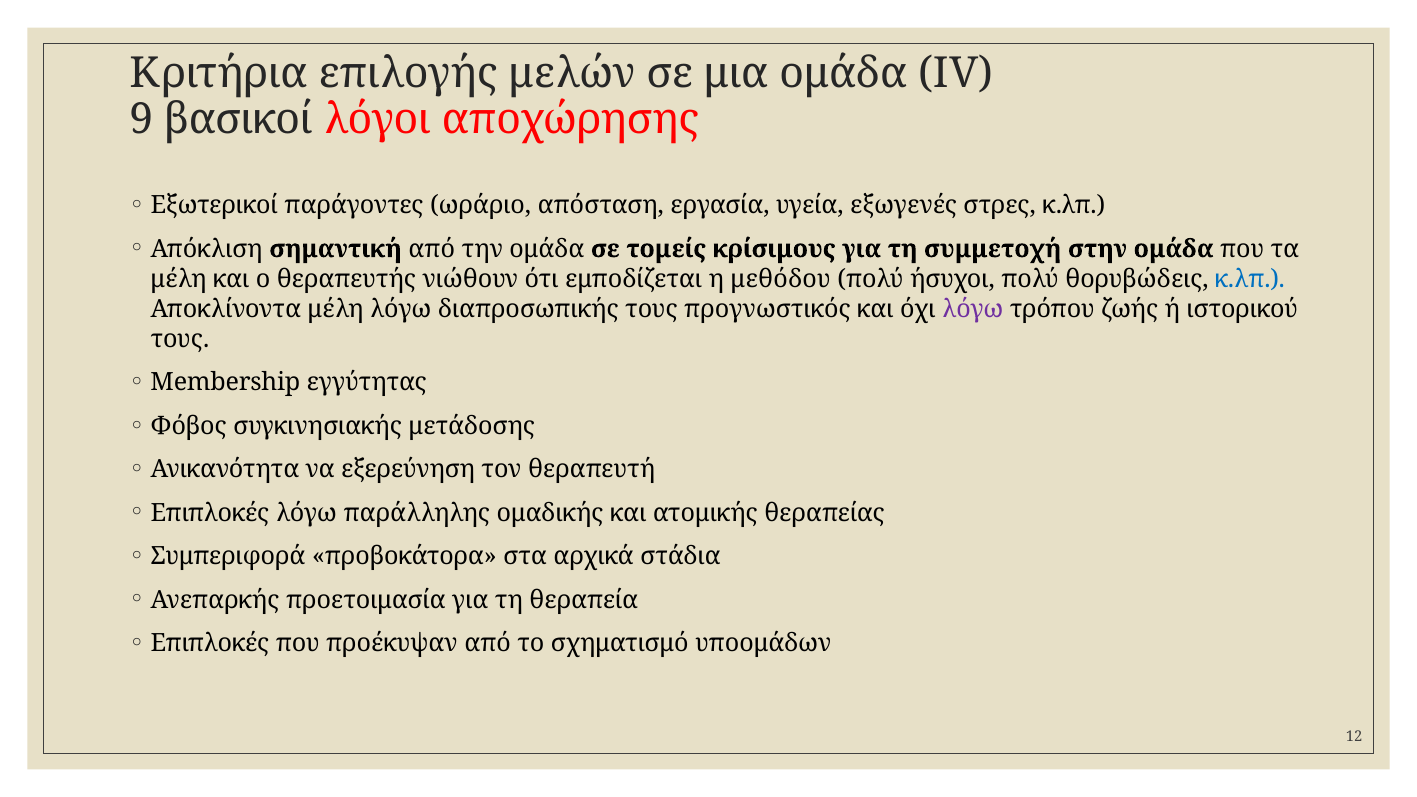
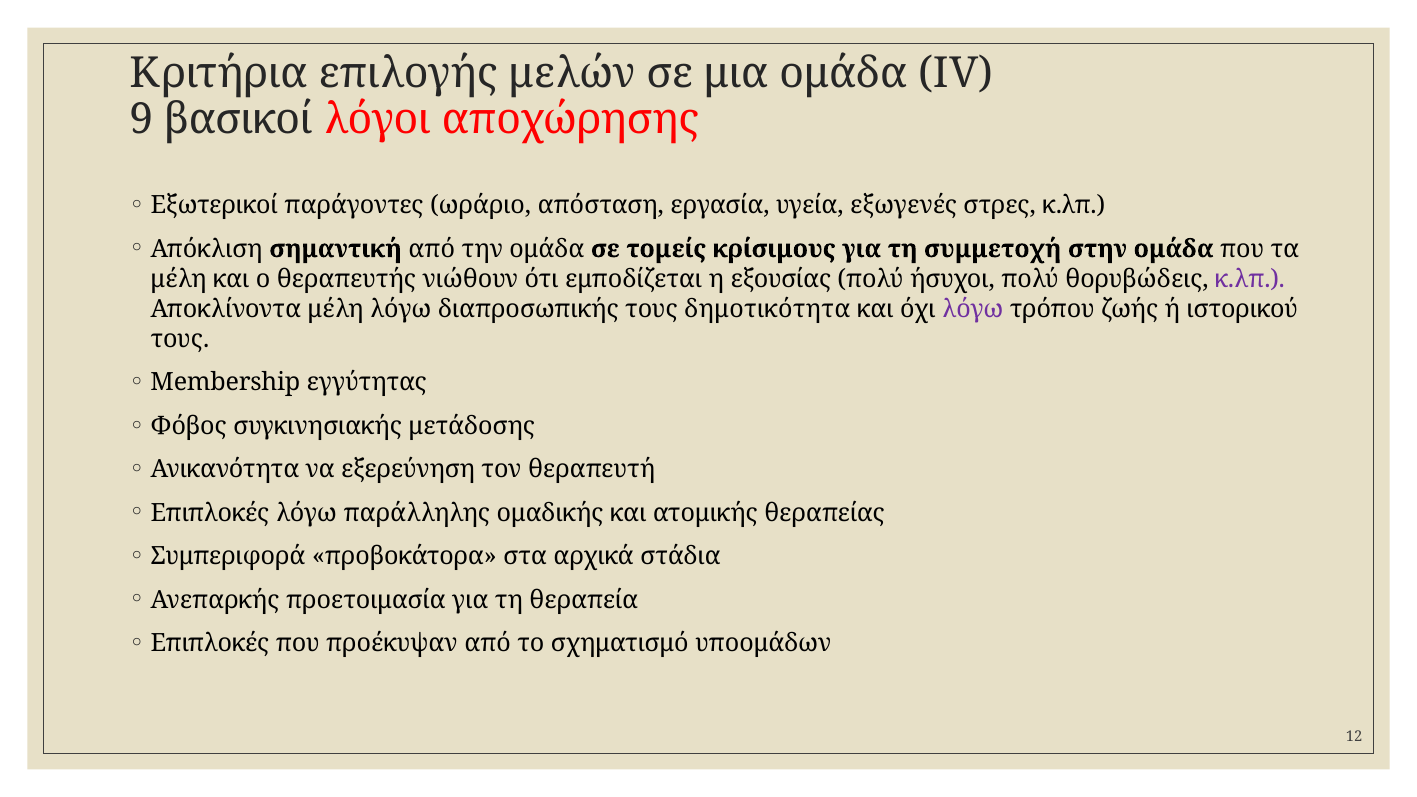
μεθόδου: μεθόδου -> εξουσίας
κ.λπ at (1250, 279) colour: blue -> purple
προγνωστικός: προγνωστικός -> δημοτικότητα
